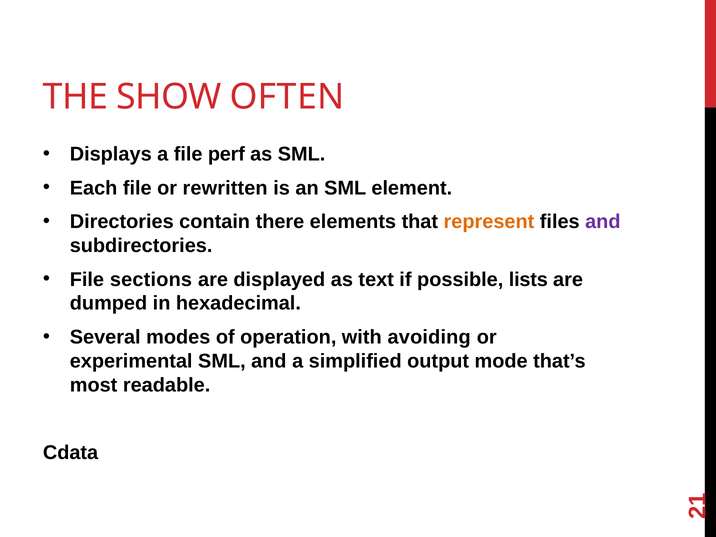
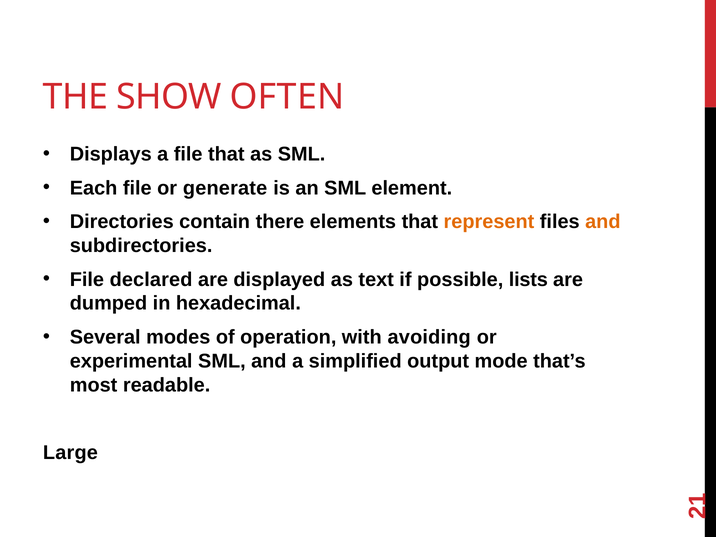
file perf: perf -> that
rewritten: rewritten -> generate
and at (603, 222) colour: purple -> orange
sections: sections -> declared
Cdata: Cdata -> Large
